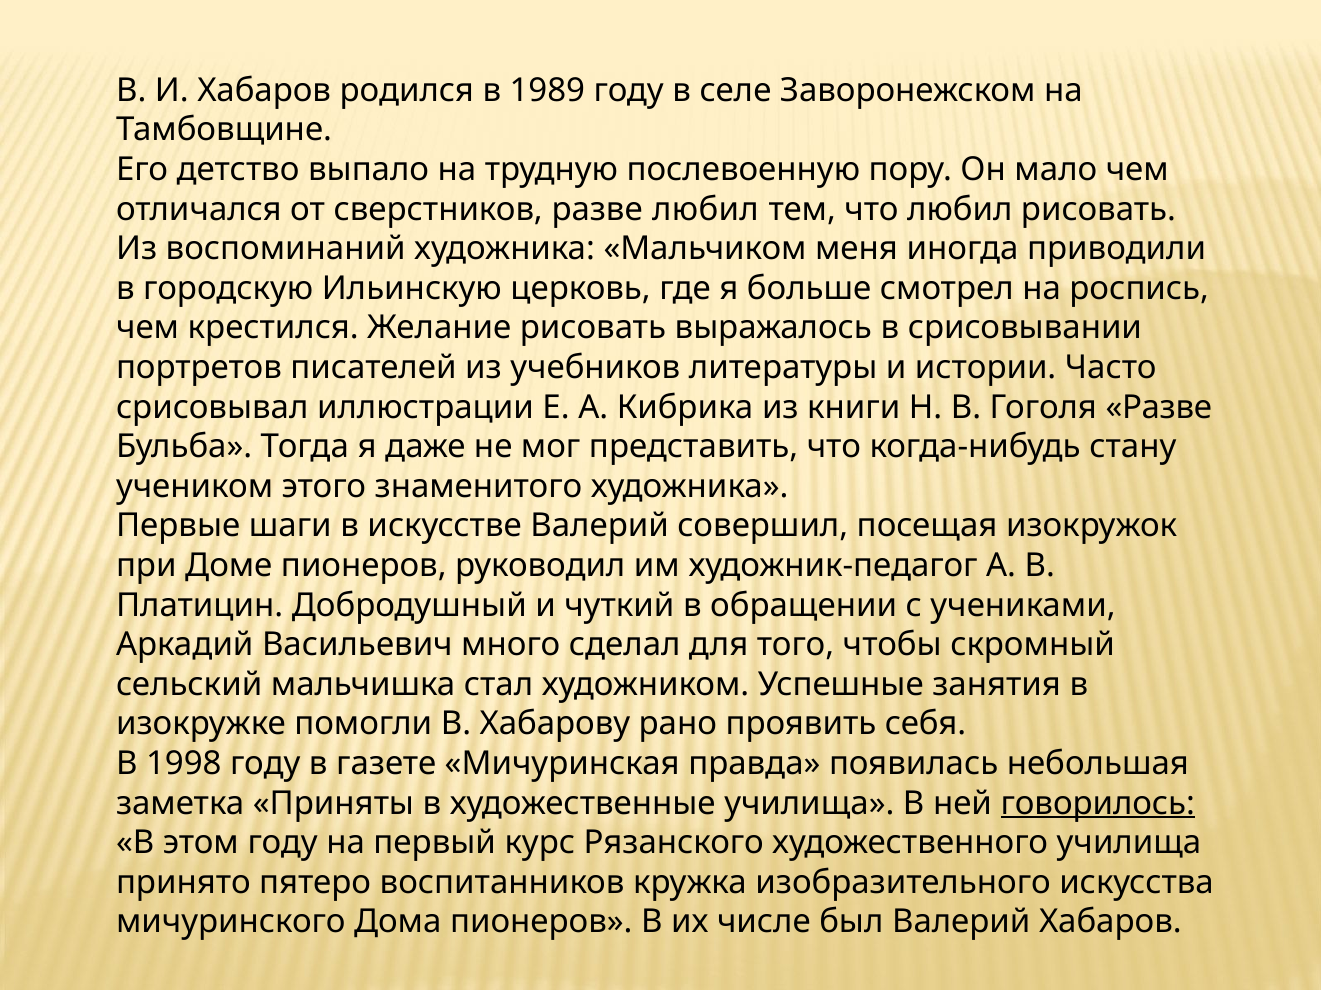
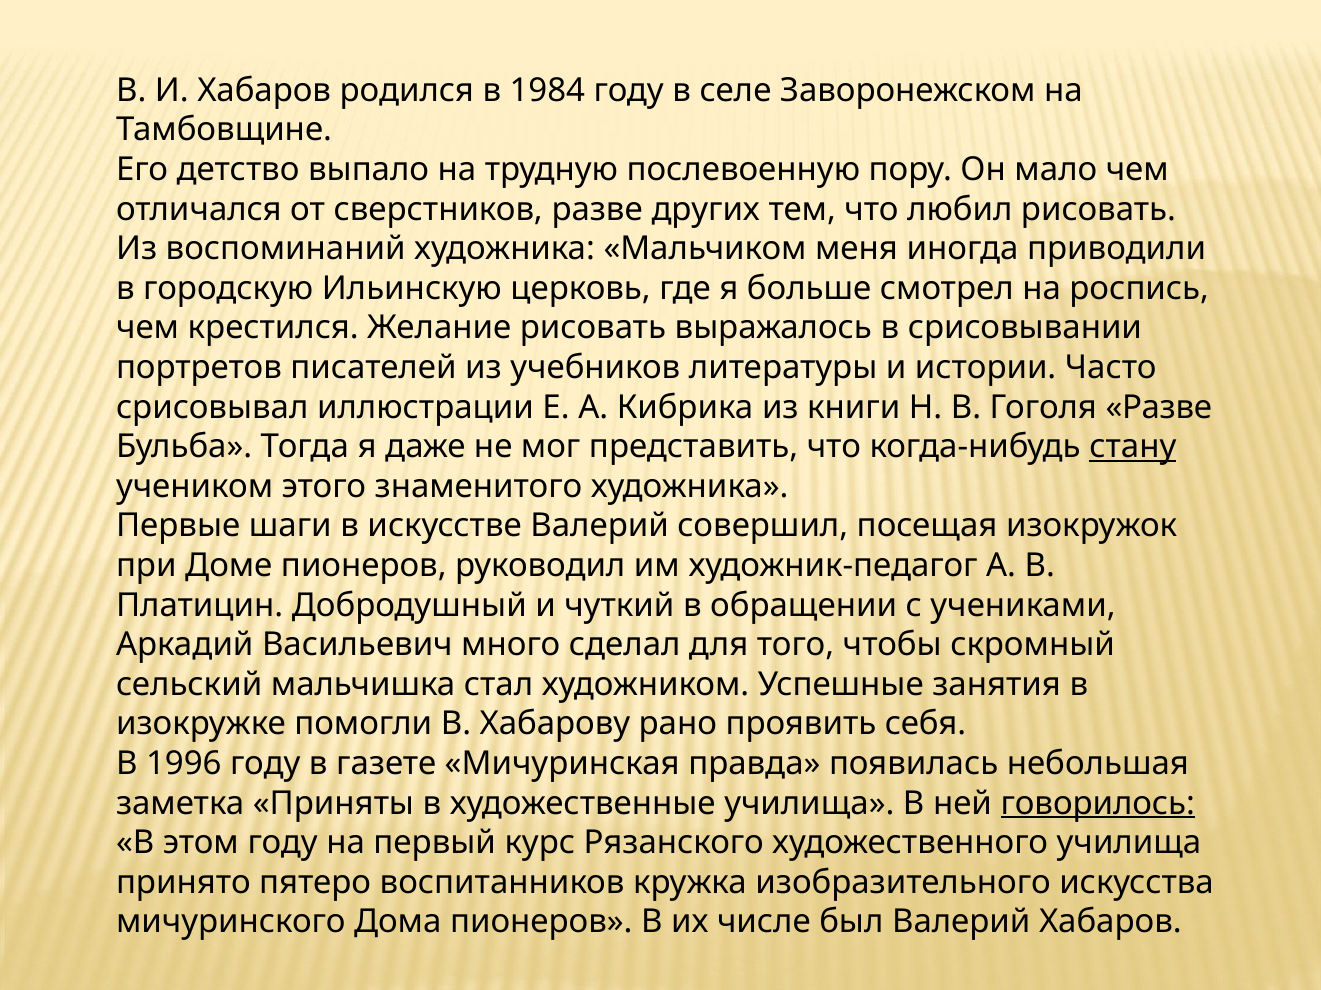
1989: 1989 -> 1984
разве любил: любил -> других
стану underline: none -> present
1998: 1998 -> 1996
